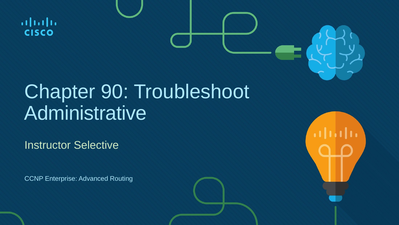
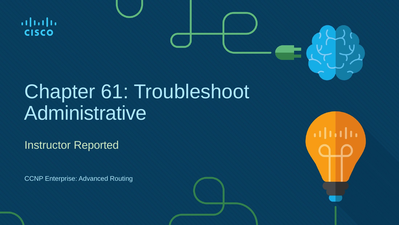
90: 90 -> 61
Selective: Selective -> Reported
